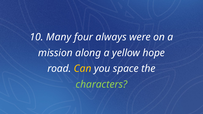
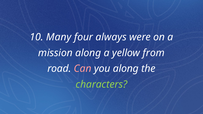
hope: hope -> from
Can colour: yellow -> pink
you space: space -> along
